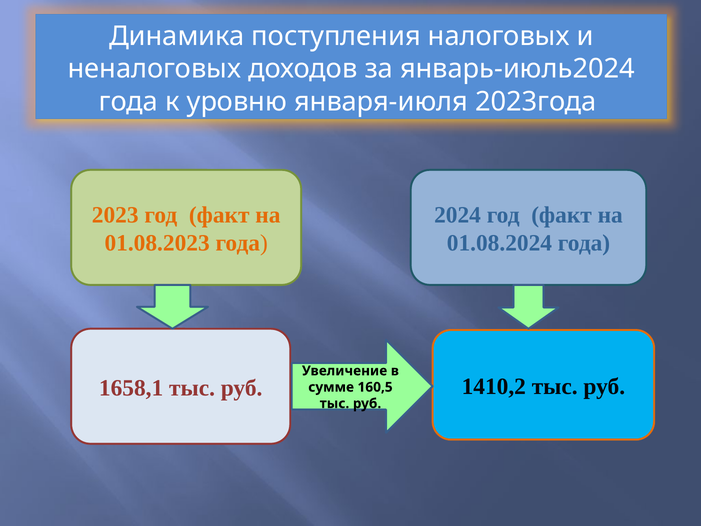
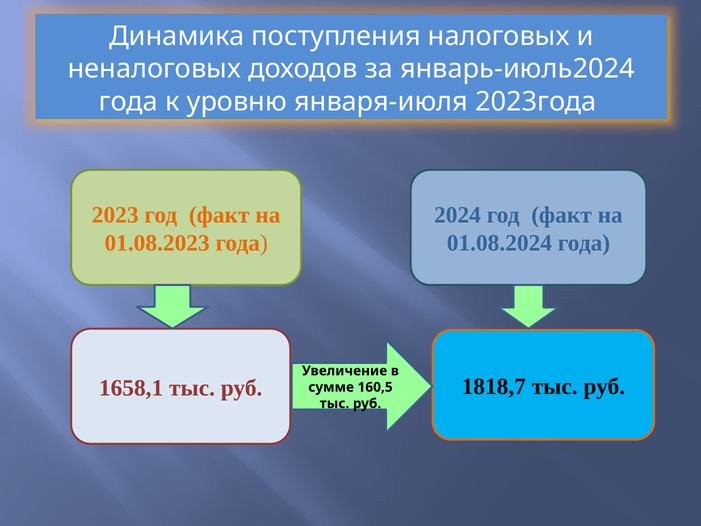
1410,2: 1410,2 -> 1818,7
